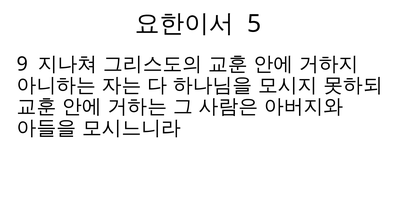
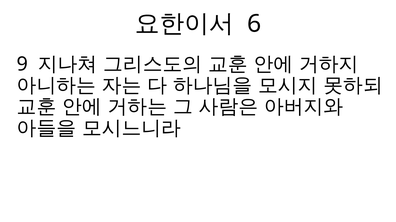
5: 5 -> 6
